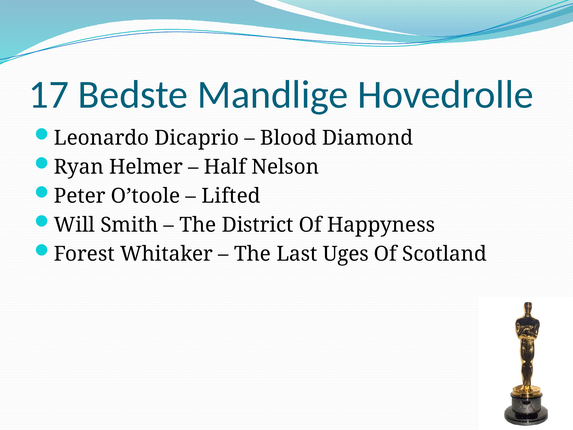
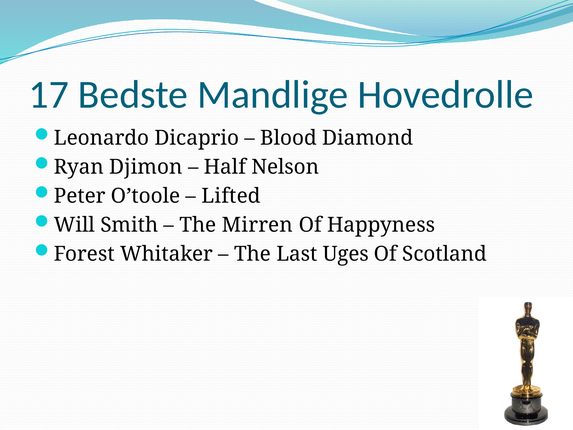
Helmer: Helmer -> Djimon
District: District -> Mirren
